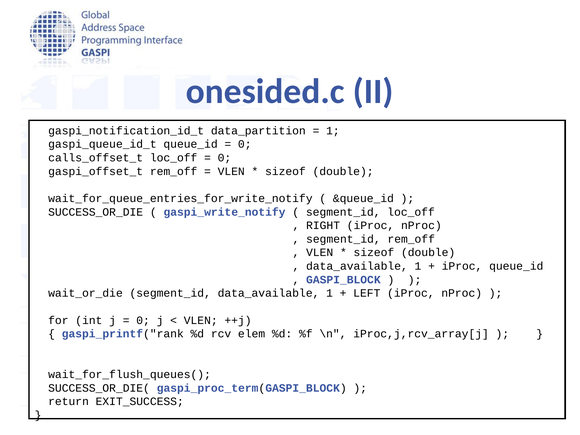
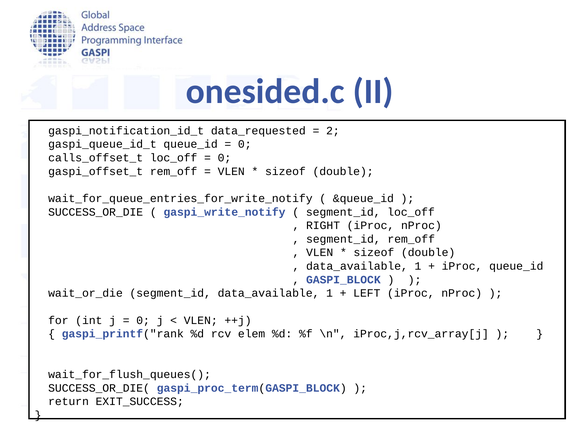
data_partition: data_partition -> data_requested
1 at (333, 131): 1 -> 2
